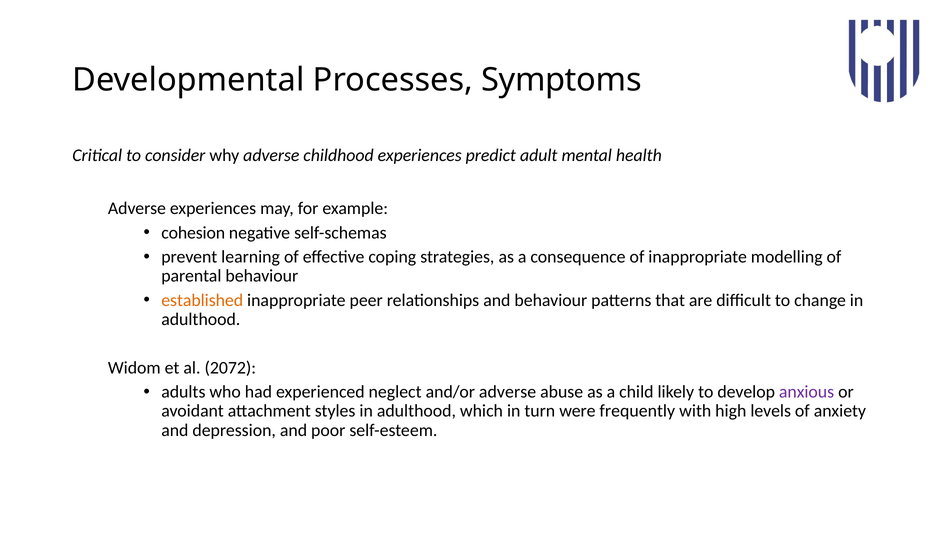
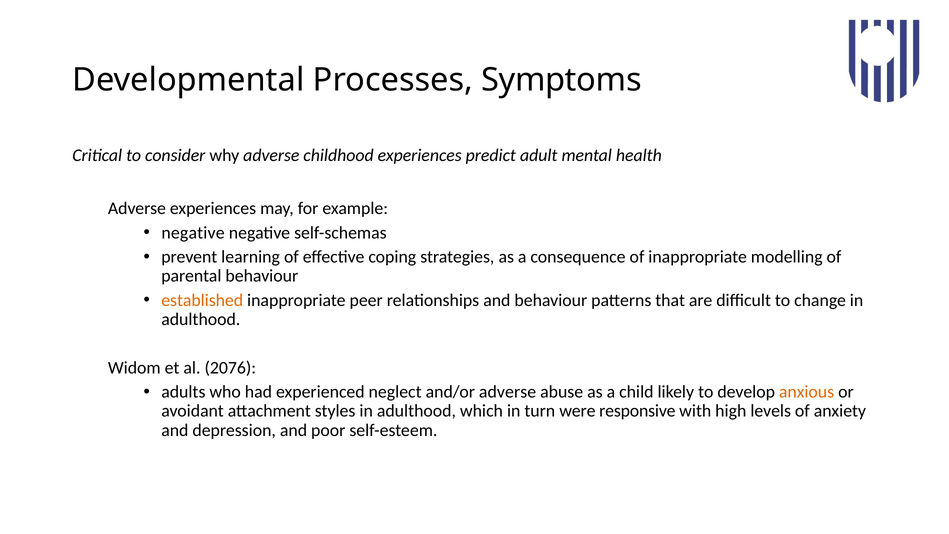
cohesion at (193, 233): cohesion -> negative
2072: 2072 -> 2076
anxious colour: purple -> orange
frequently: frequently -> responsive
